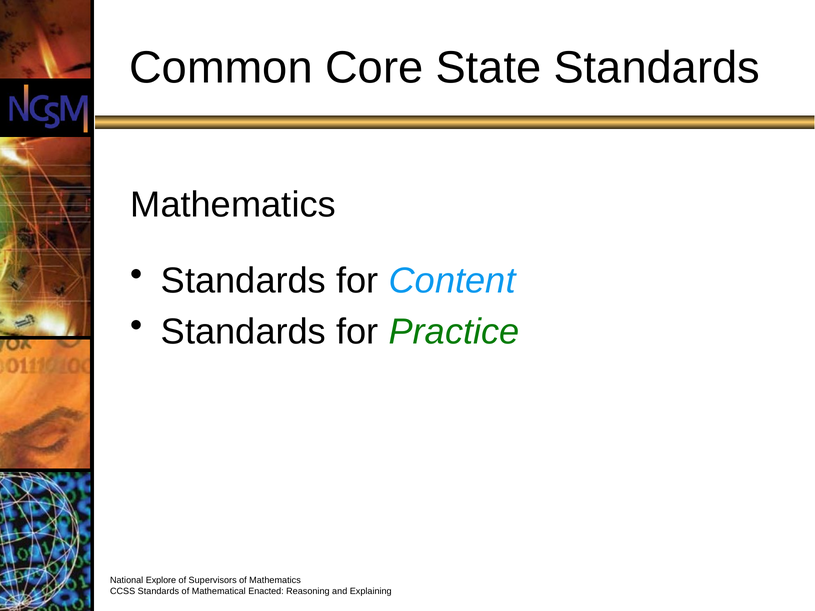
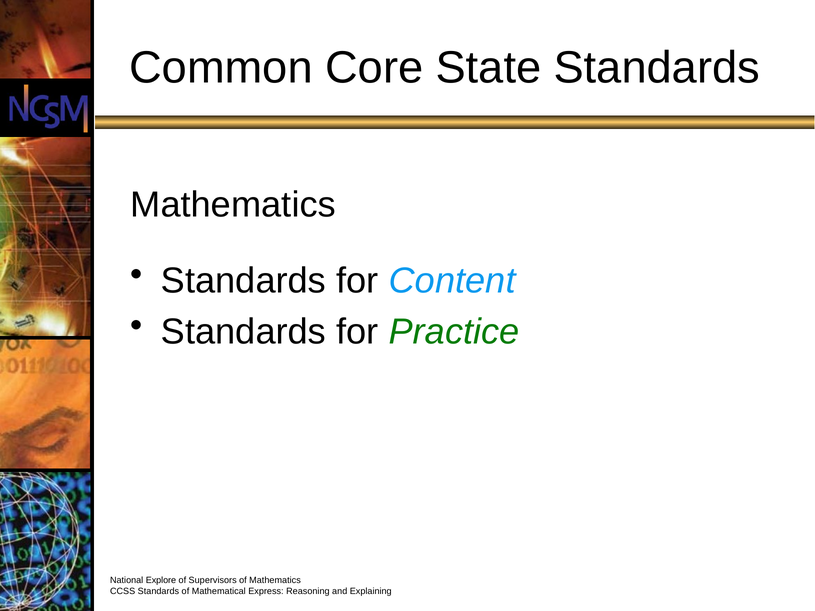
Enacted: Enacted -> Express
